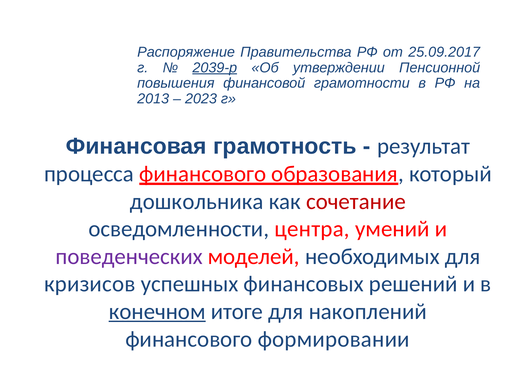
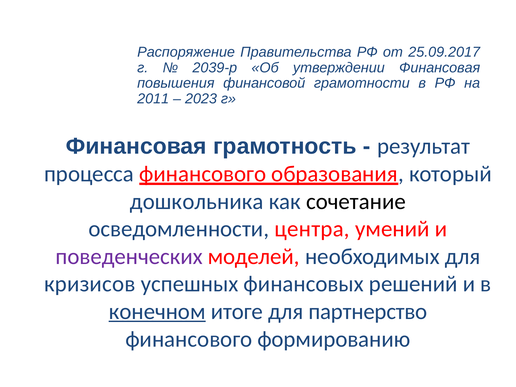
2039-р underline: present -> none
утверждении Пенсионной: Пенсионной -> Финансовая
2013: 2013 -> 2011
сочетание colour: red -> black
накоплений: накоплений -> партнерство
формировании: формировании -> формированию
